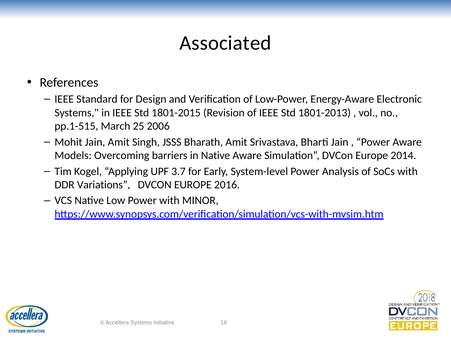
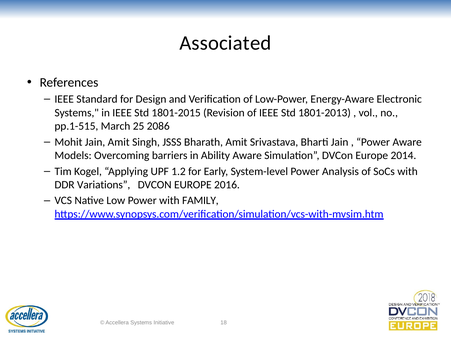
2006: 2006 -> 2086
in Native: Native -> Ability
3.7: 3.7 -> 1.2
MINOR: MINOR -> FAMILY
